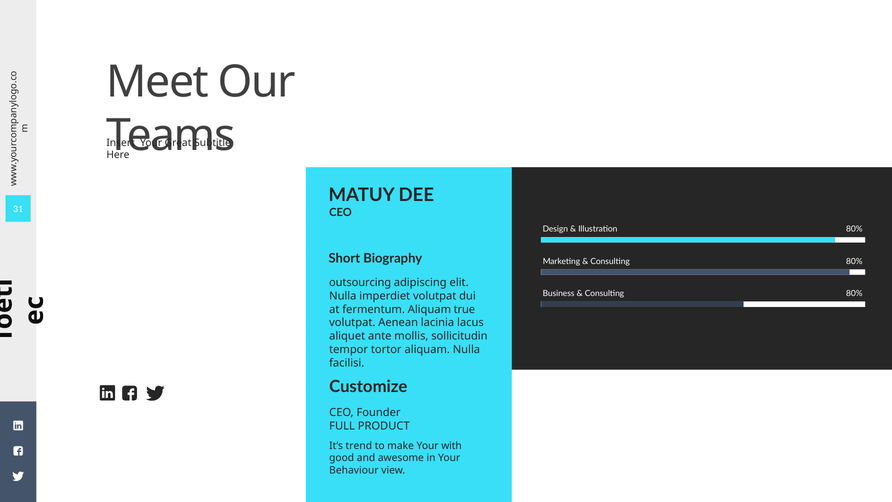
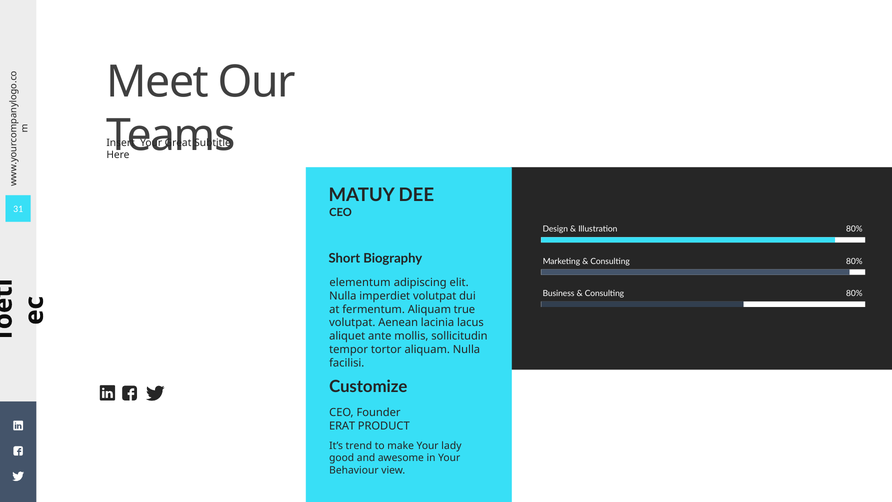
outsourcing: outsourcing -> elementum
FULL: FULL -> ERAT
with: with -> lady
